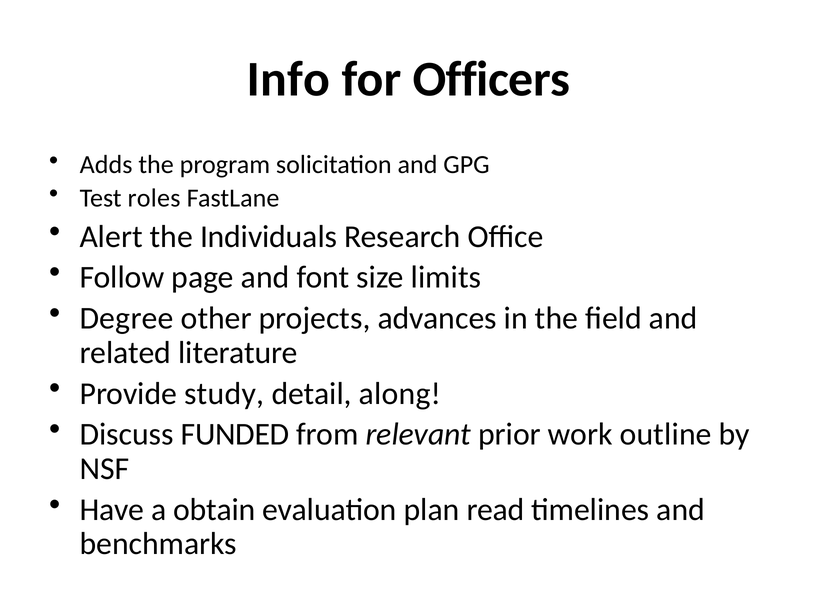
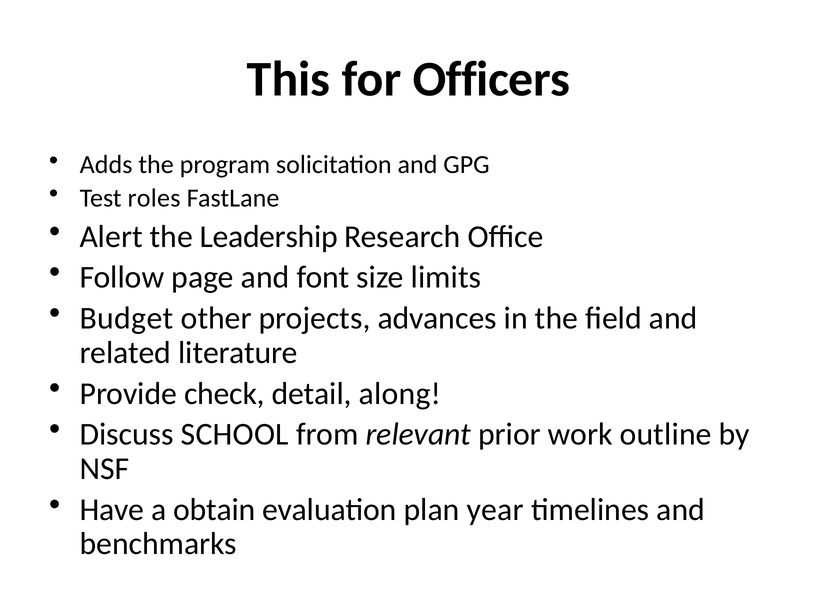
Info: Info -> This
Individuals: Individuals -> Leadership
Degree: Degree -> Budget
study: study -> check
FUNDED: FUNDED -> SCHOOL
read: read -> year
